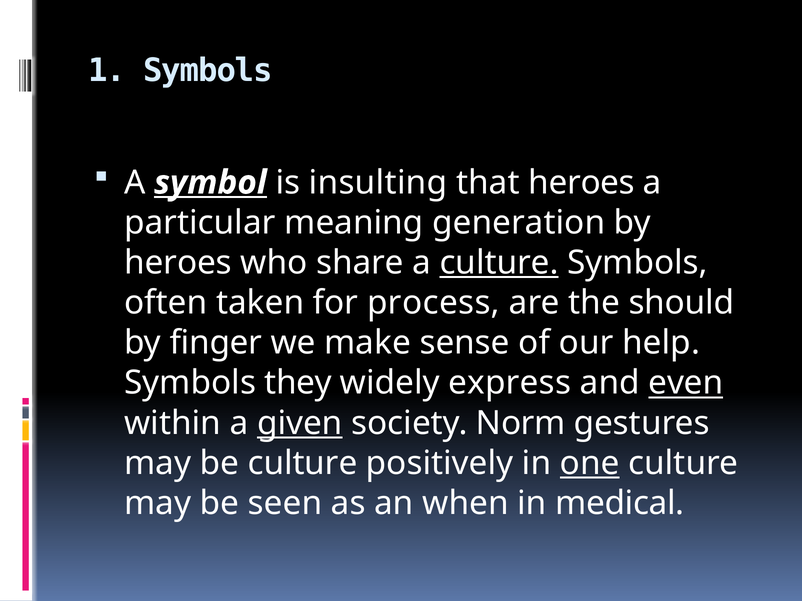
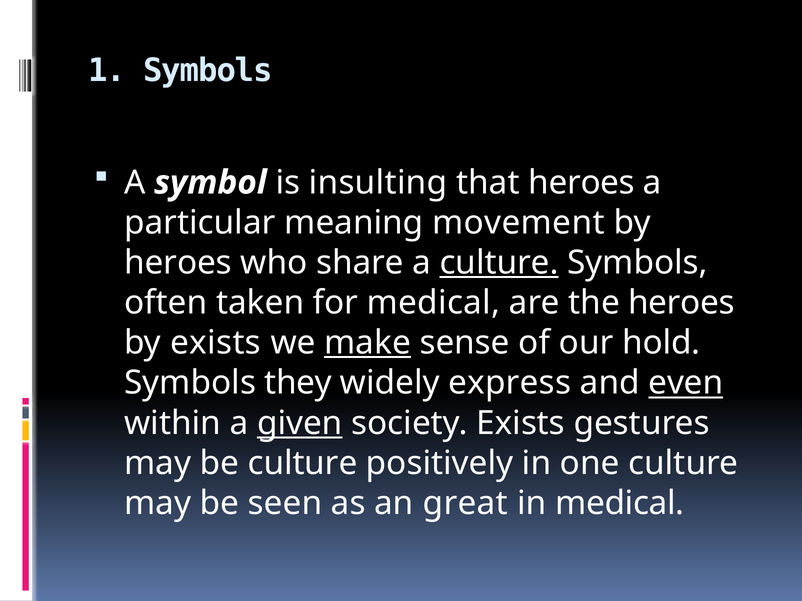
symbol underline: present -> none
generation: generation -> movement
for process: process -> medical
the should: should -> heroes
by finger: finger -> exists
make underline: none -> present
help: help -> hold
society Norm: Norm -> Exists
one underline: present -> none
when: when -> great
